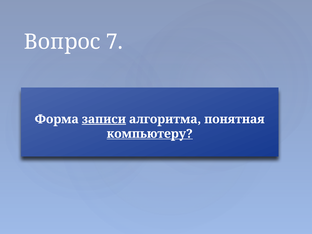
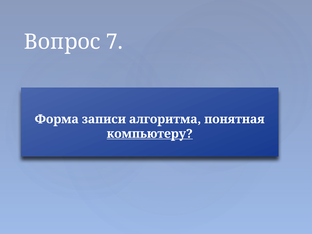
записи underline: present -> none
